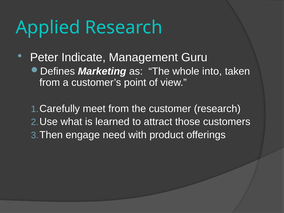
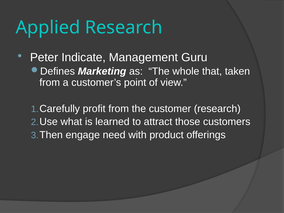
into: into -> that
meet: meet -> profit
